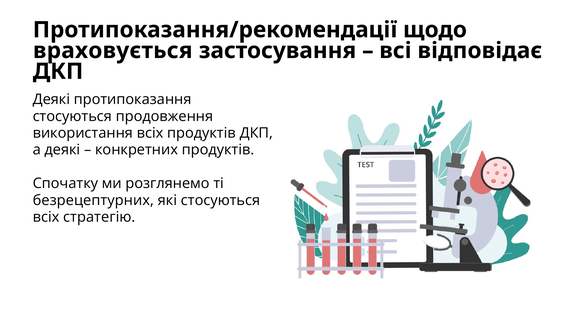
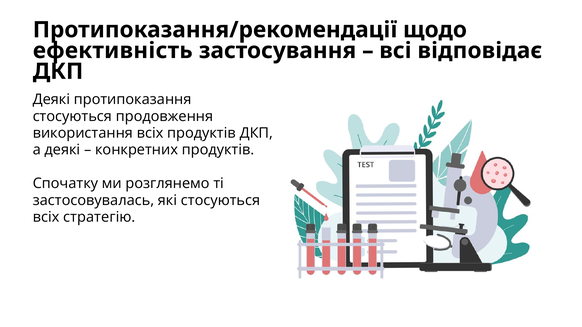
враховується: враховується -> ефективність
безрецептурних: безрецептурних -> застосовувалась
